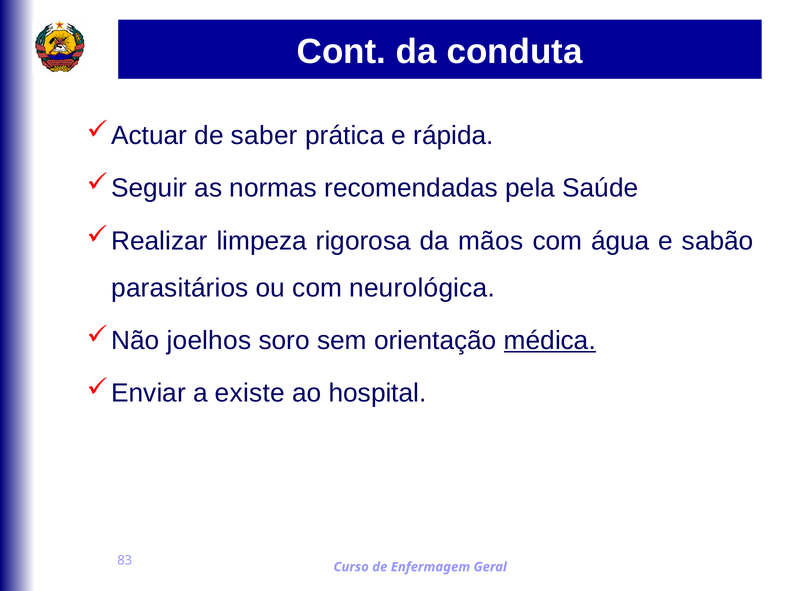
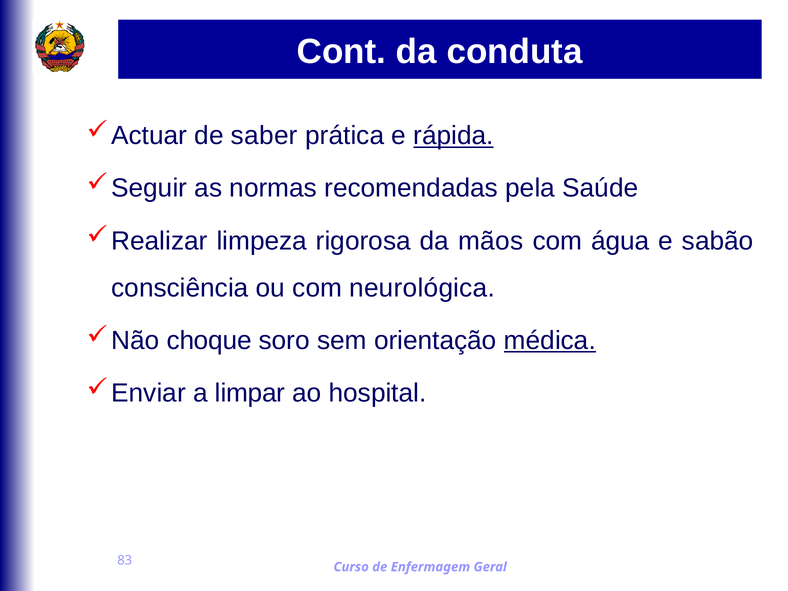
rápida underline: none -> present
parasitários: parasitários -> consciência
joelhos: joelhos -> choque
existe: existe -> limpar
